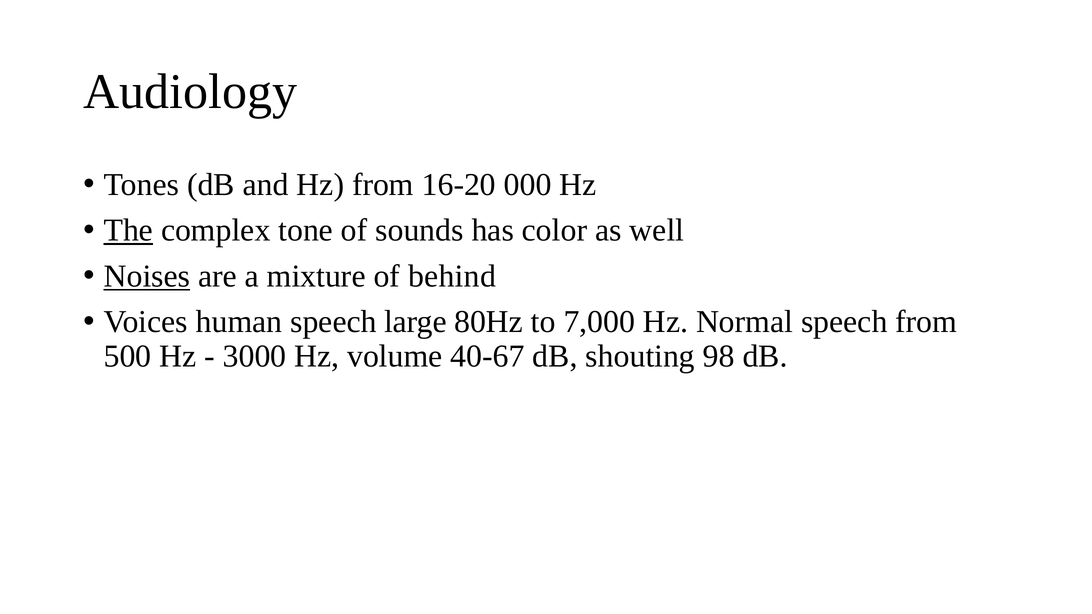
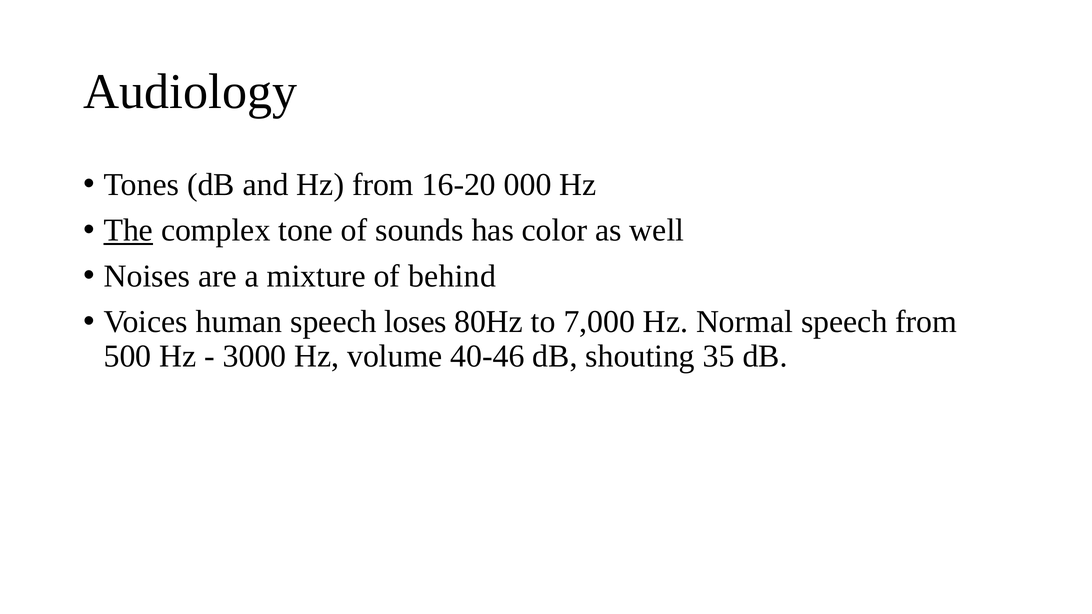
Noises underline: present -> none
large: large -> loses
40-67: 40-67 -> 40-46
98: 98 -> 35
